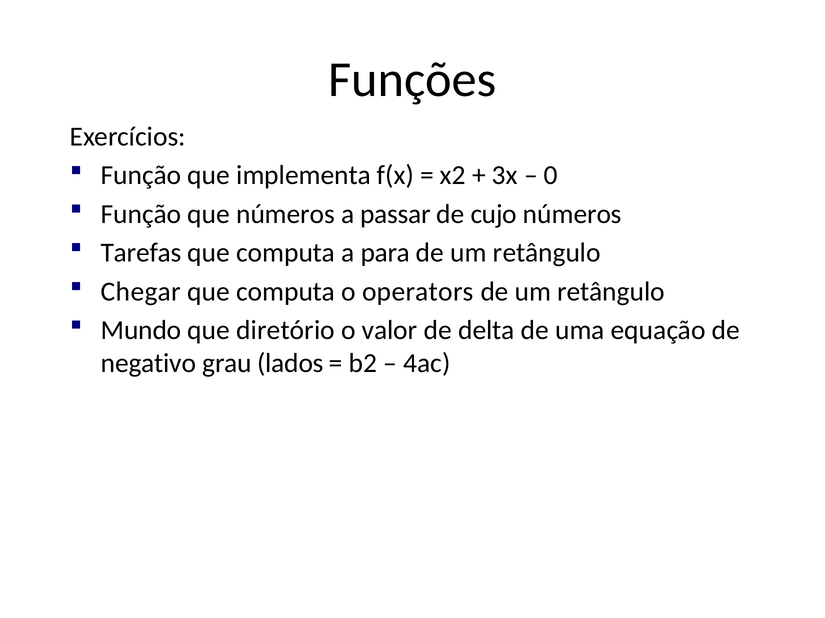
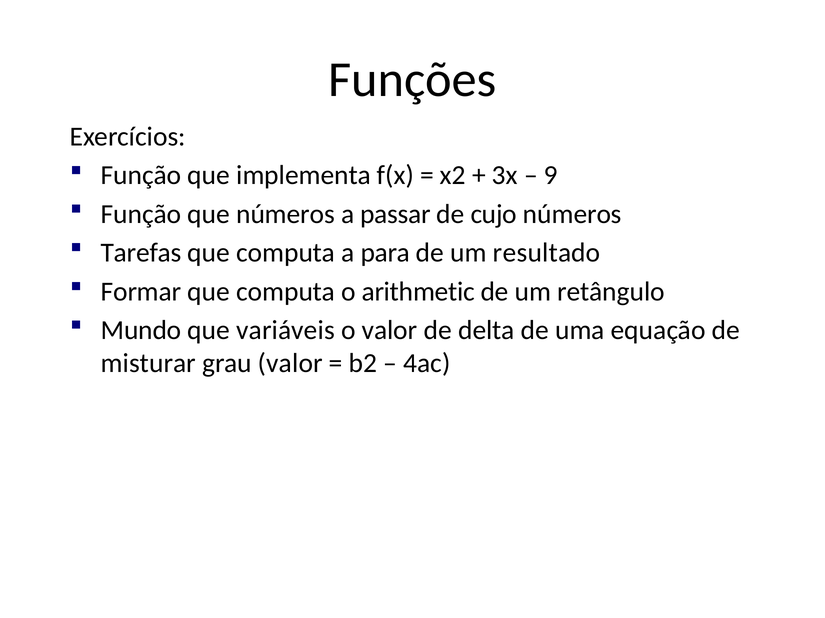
0: 0 -> 9
retângulo at (547, 253): retângulo -> resultado
Chegar: Chegar -> Formar
operators: operators -> arithmetic
diretório: diretório -> variáveis
negativo: negativo -> misturar
grau lados: lados -> valor
